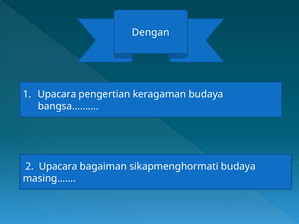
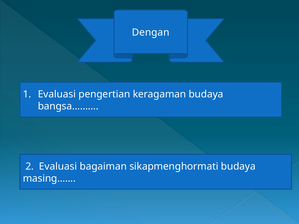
Upacara at (57, 94): Upacara -> Evaluasi
2 Upacara: Upacara -> Evaluasi
